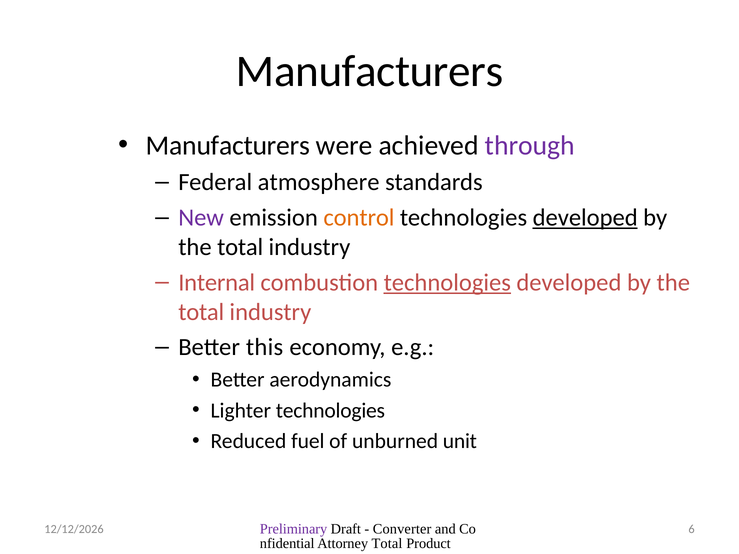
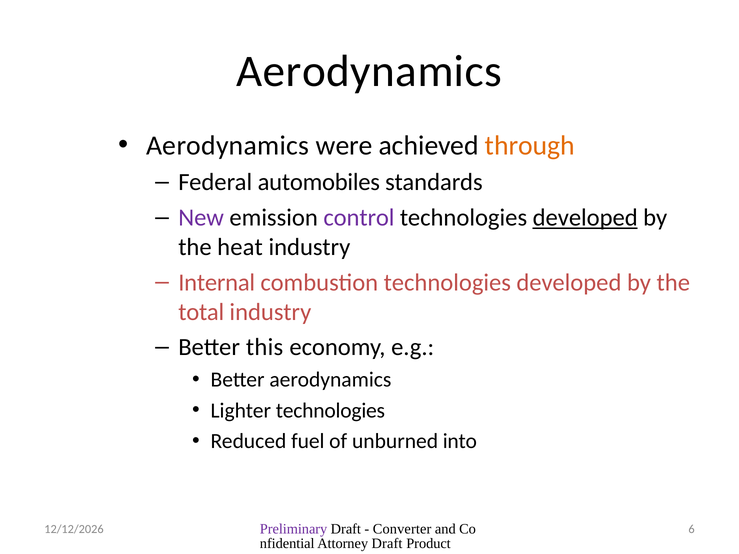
Manufacturers at (370, 72): Manufacturers -> Aerodynamics
Manufacturers at (228, 145): Manufacturers -> Aerodynamics
through colour: purple -> orange
atmosphere: atmosphere -> automobiles
control colour: orange -> purple
total at (240, 247): total -> heat
technologies at (447, 283) underline: present -> none
unit: unit -> into
Attorney Total: Total -> Draft
